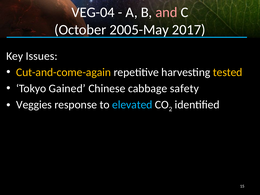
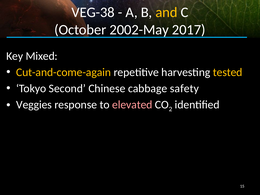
VEG-04: VEG-04 -> VEG-38
and colour: pink -> yellow
2005-May: 2005-May -> 2002-May
Issues: Issues -> Mixed
Gained: Gained -> Second
elevated colour: light blue -> pink
